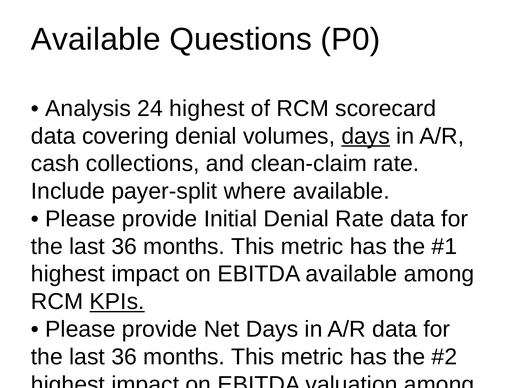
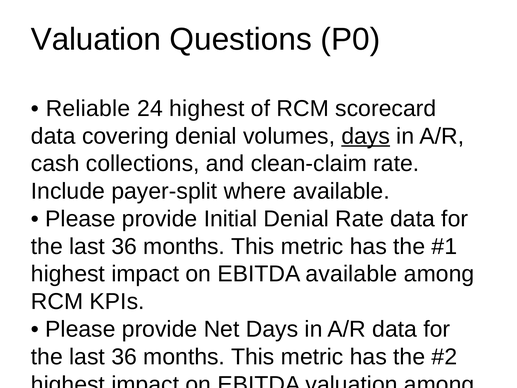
Available at (96, 39): Available -> Valuation
Analysis: Analysis -> Reliable
KPIs at (117, 301) underline: present -> none
